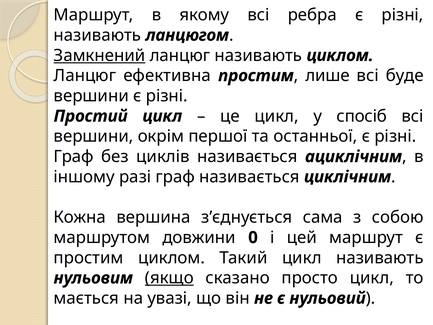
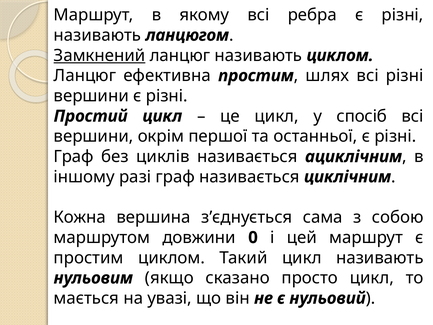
лише: лише -> шлях
всі буде: буде -> різні
якщо underline: present -> none
